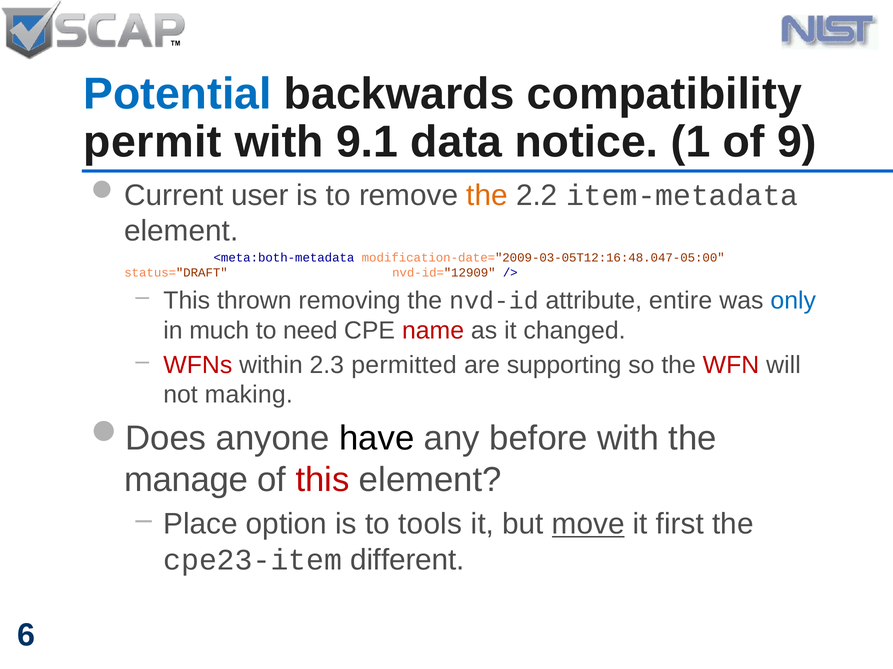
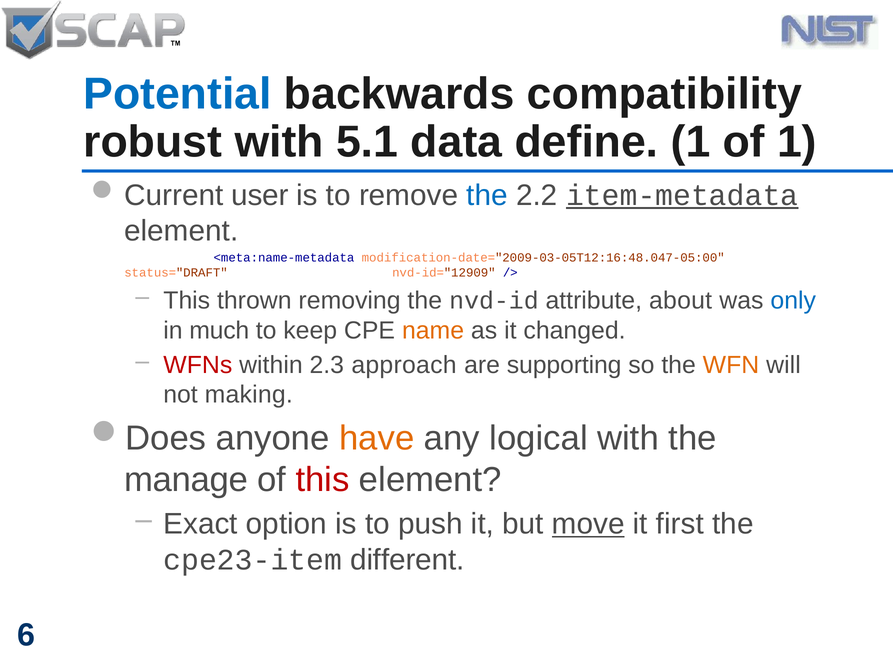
permit: permit -> robust
9.1: 9.1 -> 5.1
notice: notice -> define
of 9: 9 -> 1
the at (487, 196) colour: orange -> blue
item-metadata underline: none -> present
<meta:both-metadata: <meta:both-metadata -> <meta:name-metadata
entire: entire -> about
need: need -> keep
name colour: red -> orange
permitted: permitted -> approach
WFN colour: red -> orange
have colour: black -> orange
before: before -> logical
Place: Place -> Exact
tools: tools -> push
